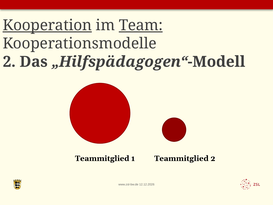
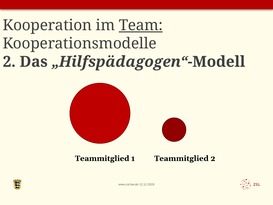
Kooperation underline: present -> none
